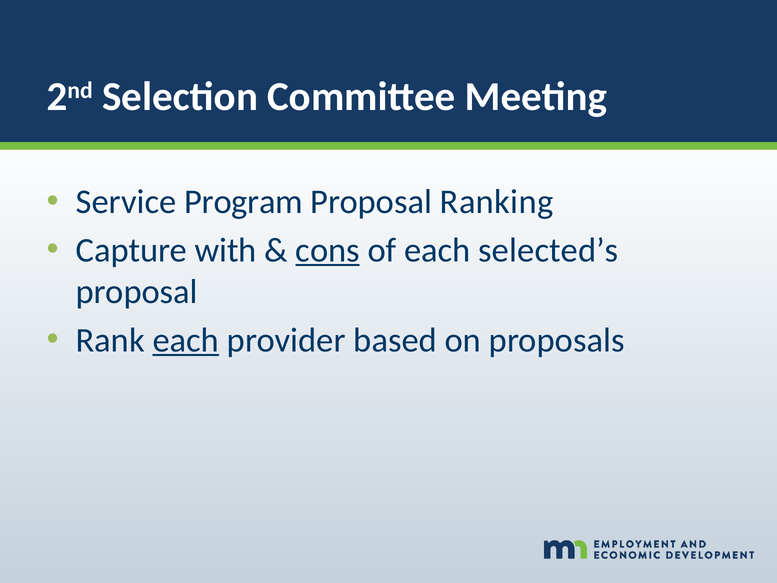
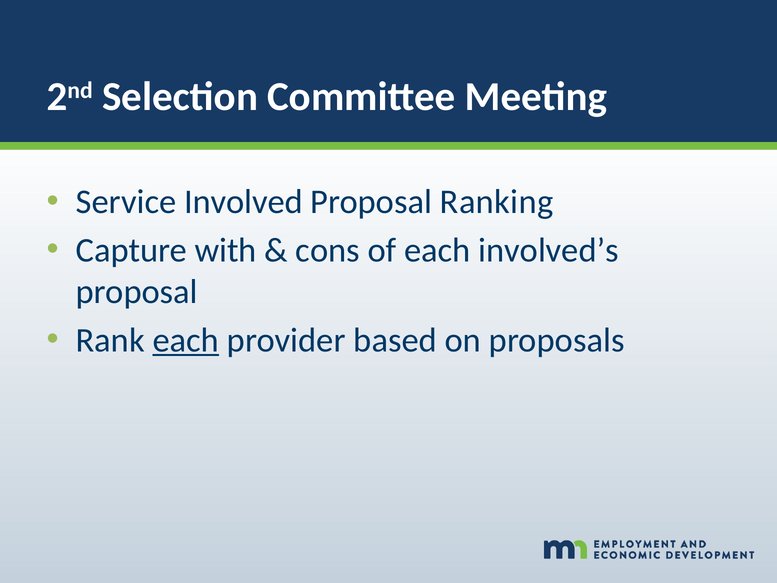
Program: Program -> Involved
cons underline: present -> none
selected’s: selected’s -> involved’s
